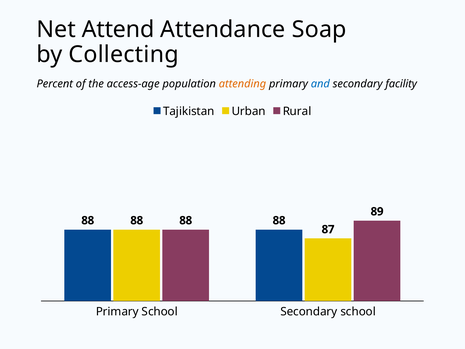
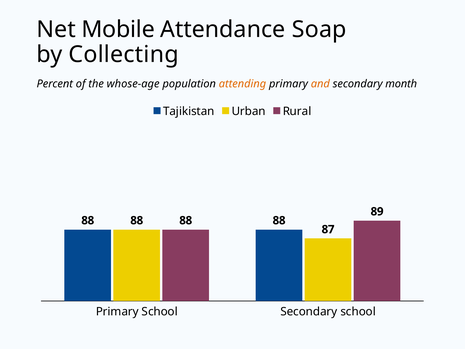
Attend: Attend -> Mobile
access-age: access-age -> whose-age
and colour: blue -> orange
facility: facility -> month
